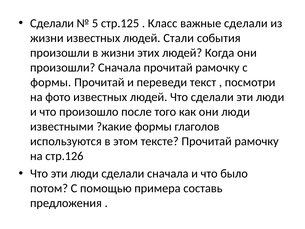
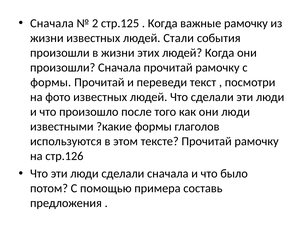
Сделали at (52, 23): Сделали -> Сначала
5: 5 -> 2
Класс at (163, 23): Класс -> Когда
важные сделали: сделали -> рамочку
